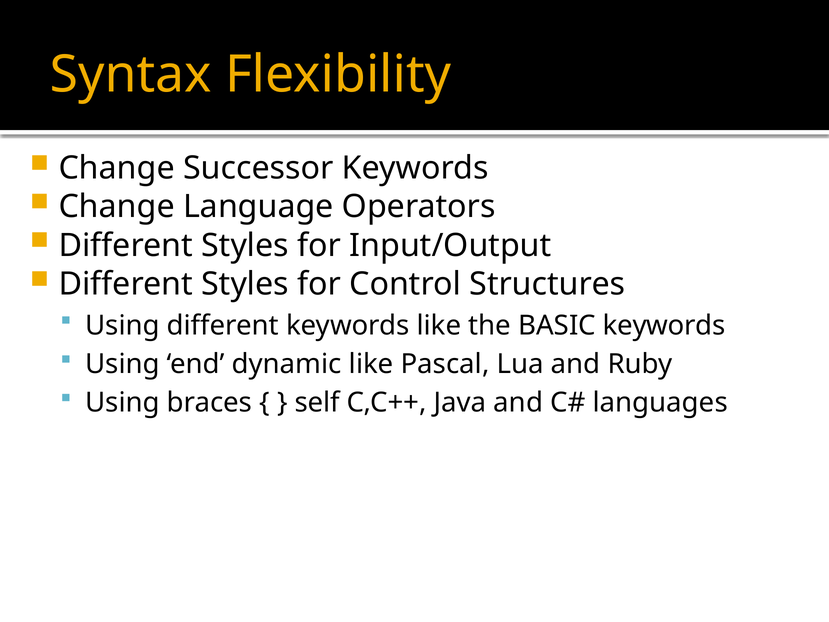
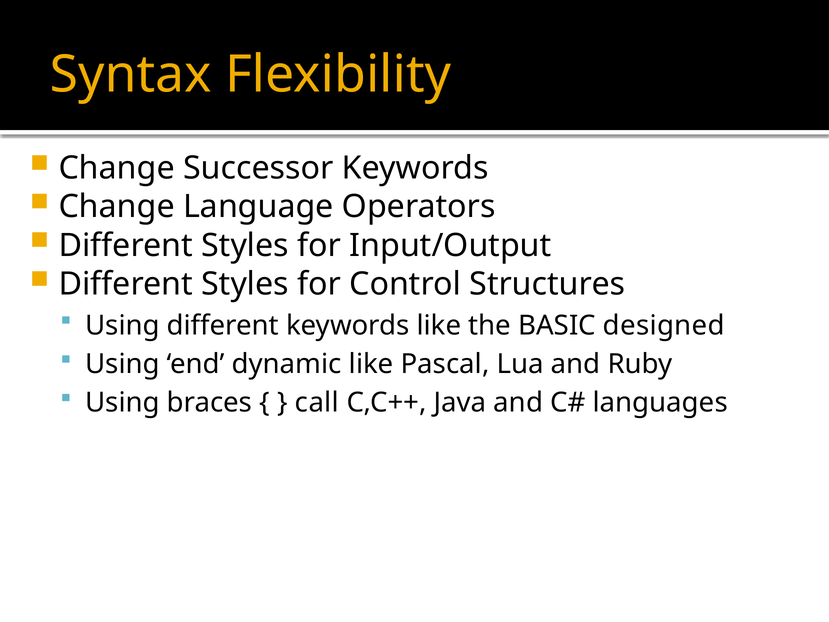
BASIC keywords: keywords -> designed
self: self -> call
